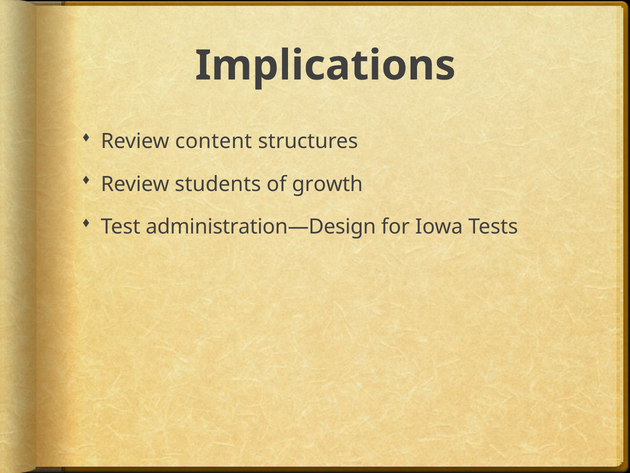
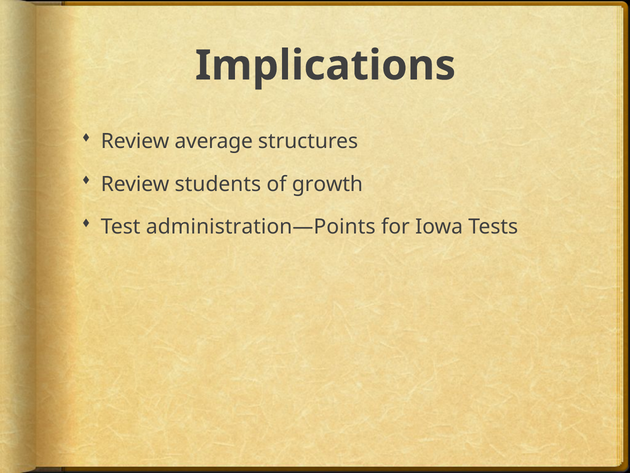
content: content -> average
administration—Design: administration—Design -> administration—Points
